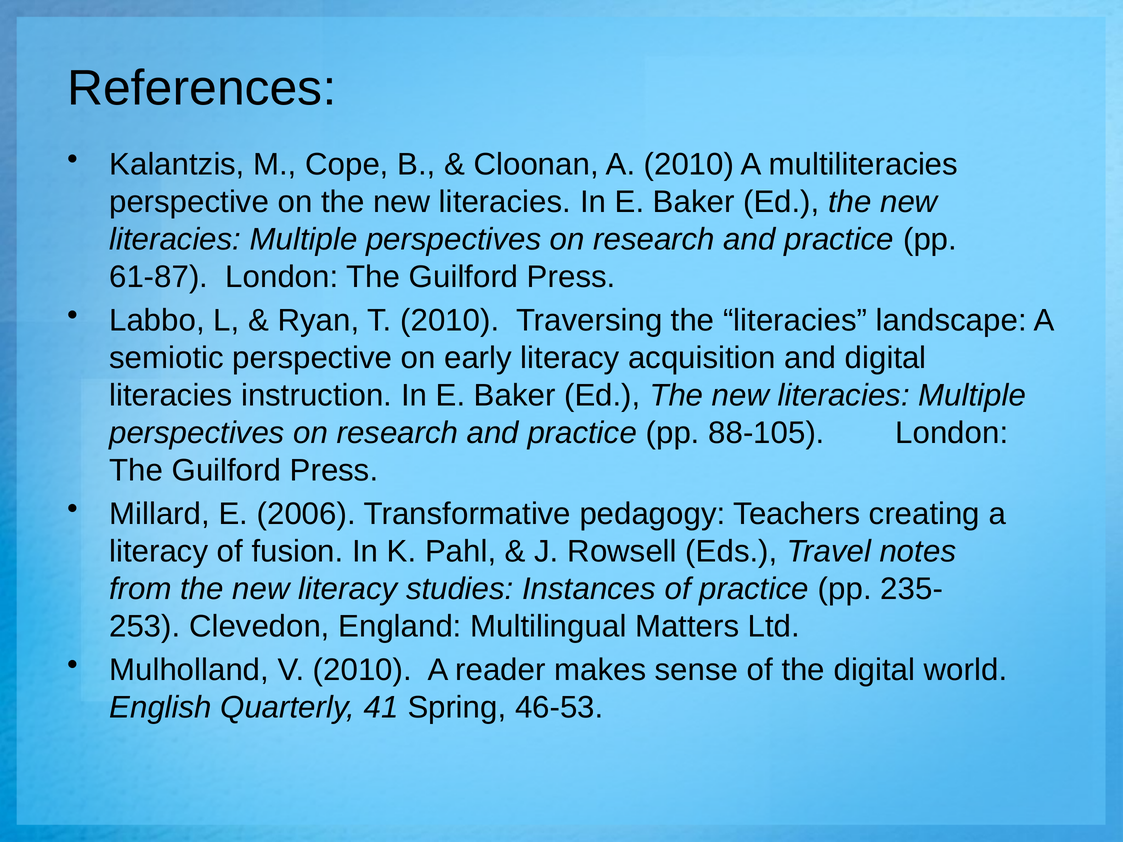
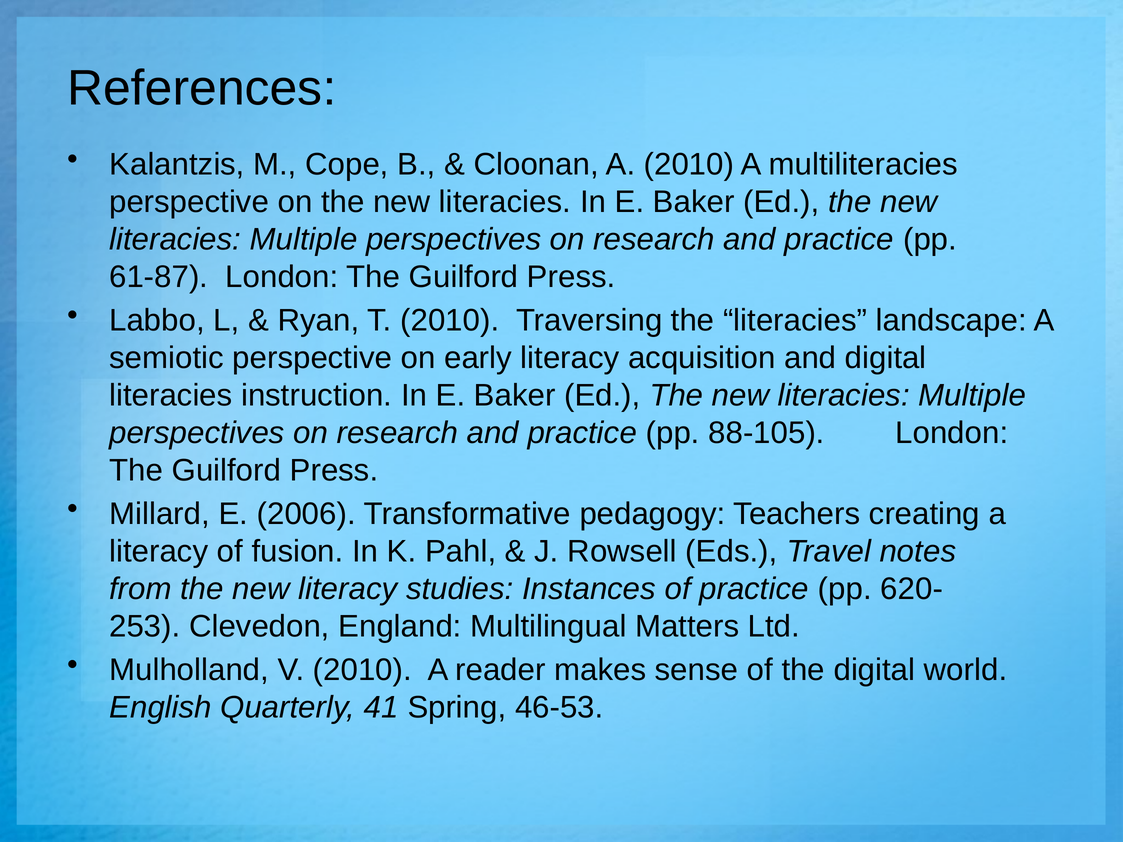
235-: 235- -> 620-
